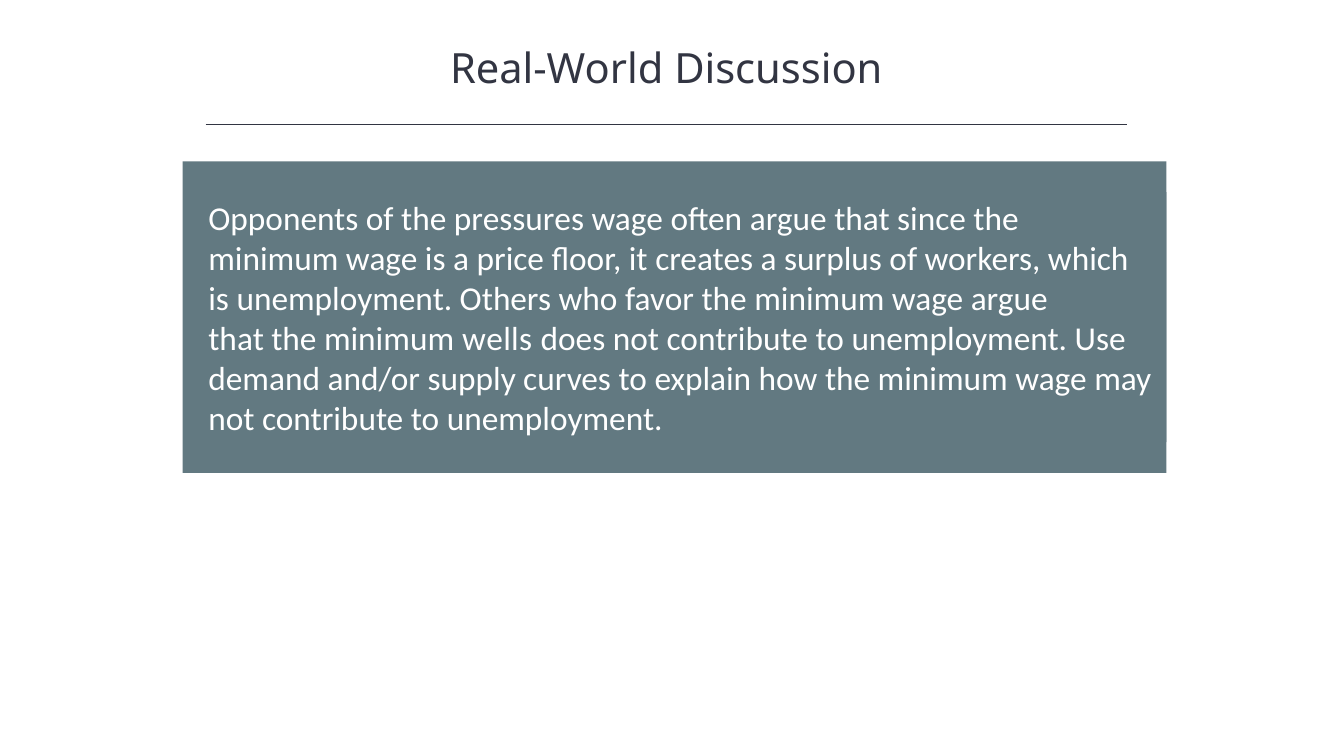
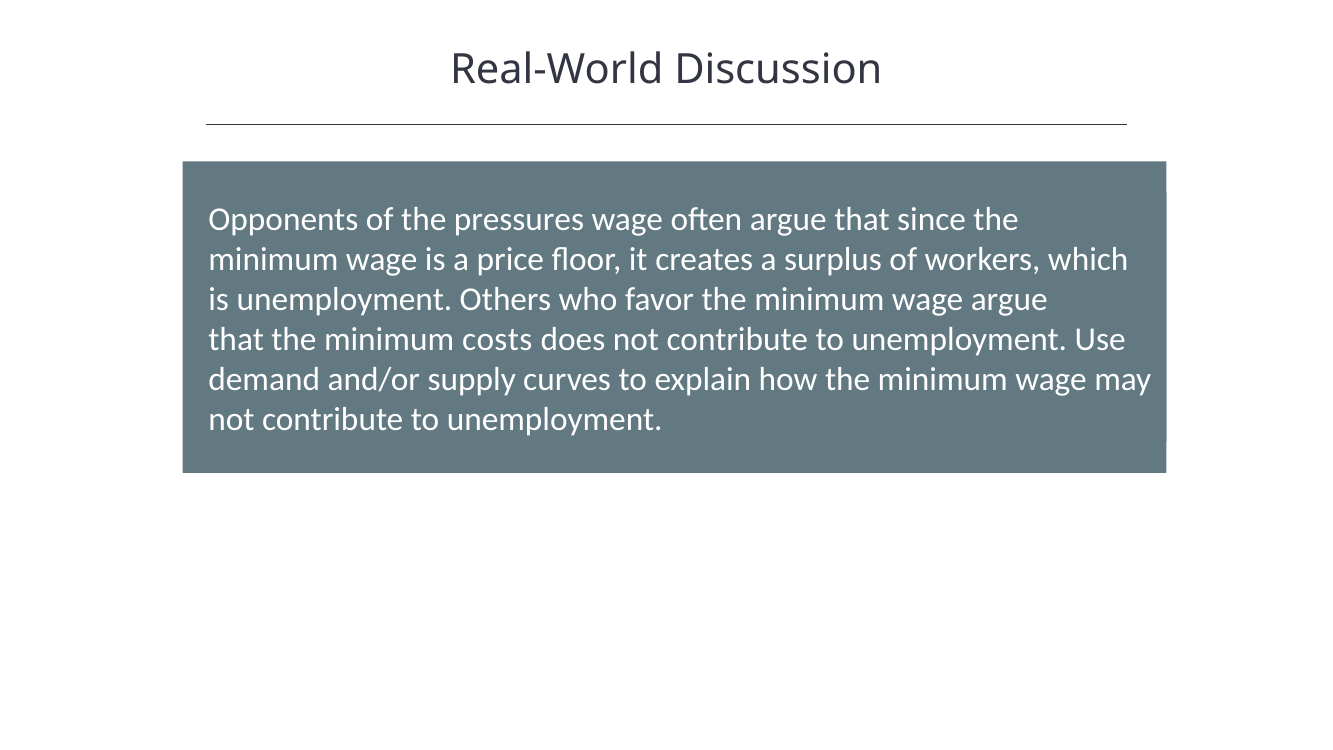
wells: wells -> costs
